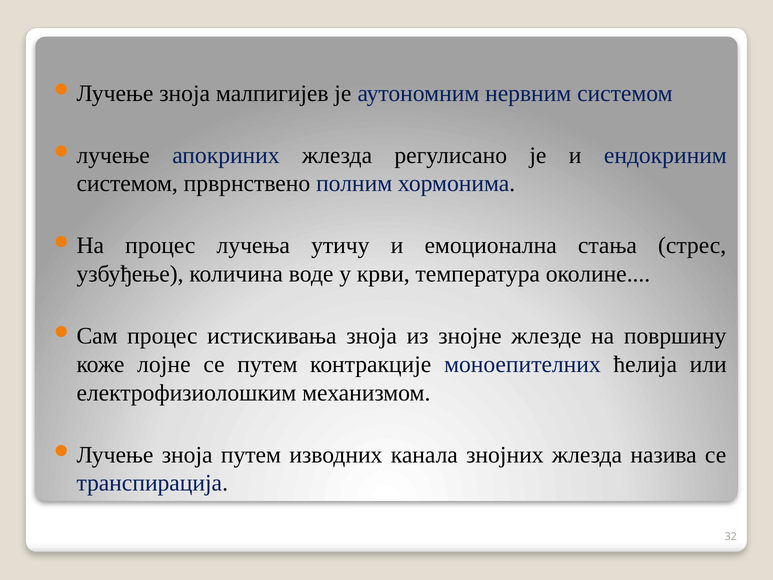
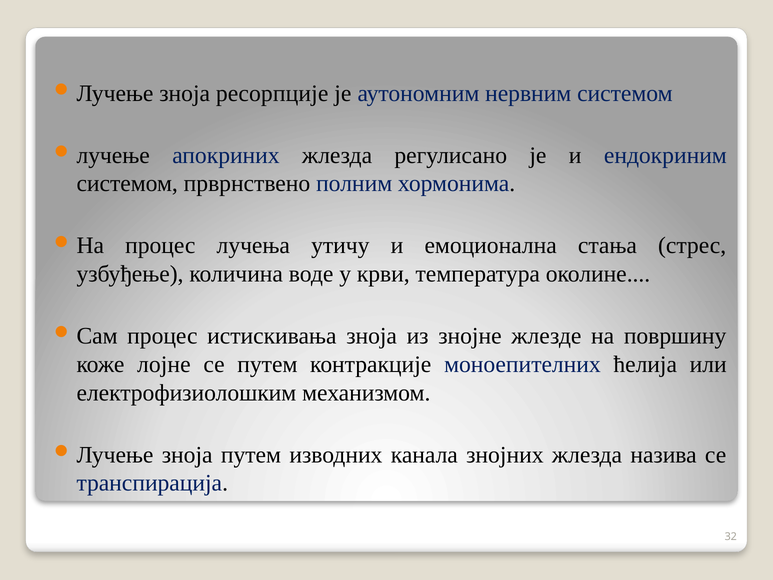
малпигијев: малпигијев -> ресорпције
